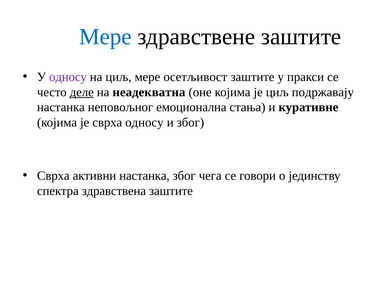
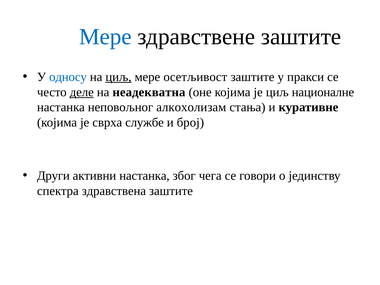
односу at (68, 77) colour: purple -> blue
циљ at (118, 77) underline: none -> present
подржавају: подржавају -> националне
емоционална: емоционална -> алкохолизам
сврха односу: односу -> службе
и због: због -> број
Сврха at (53, 176): Сврха -> Други
